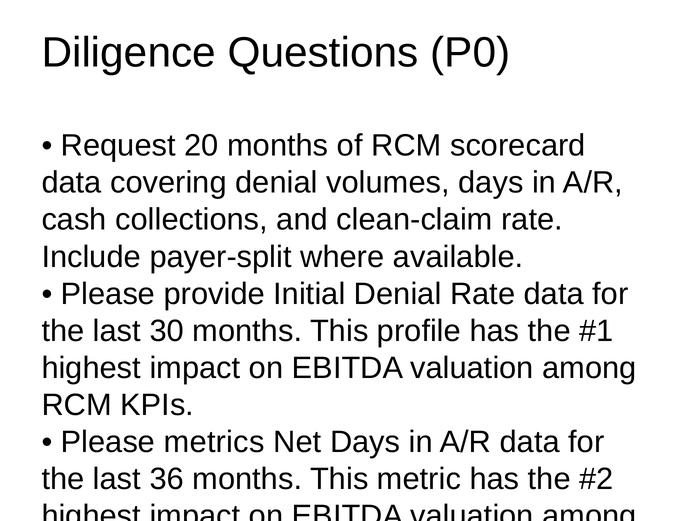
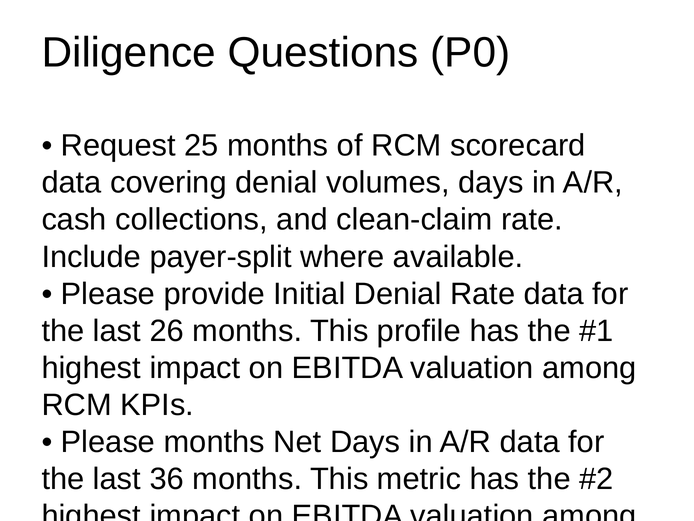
20: 20 -> 25
30: 30 -> 26
Please metrics: metrics -> months
